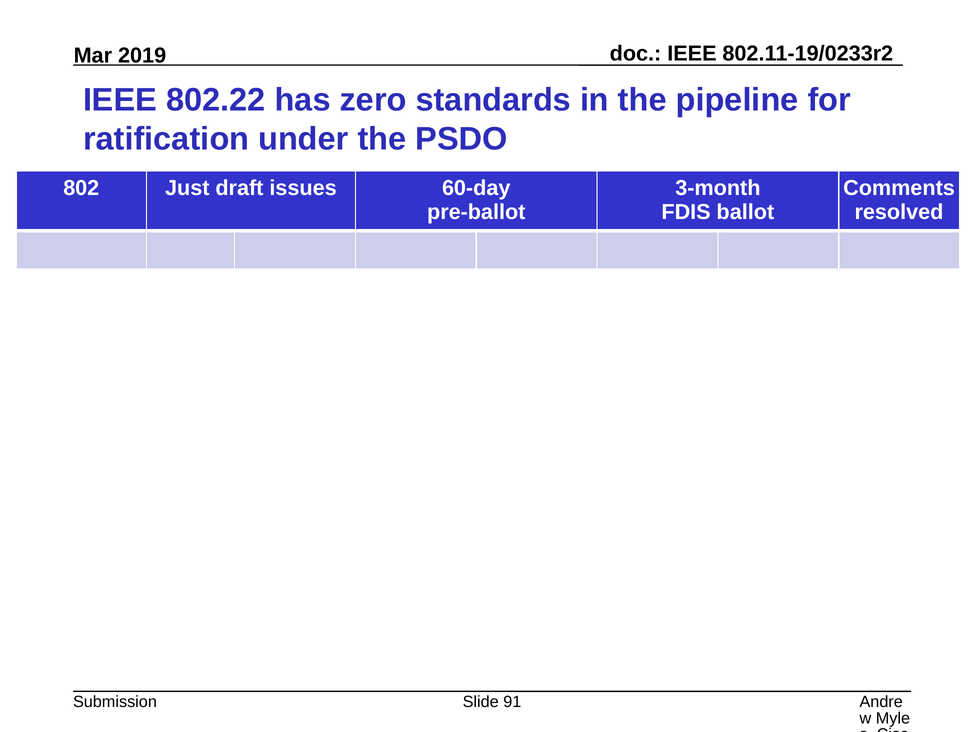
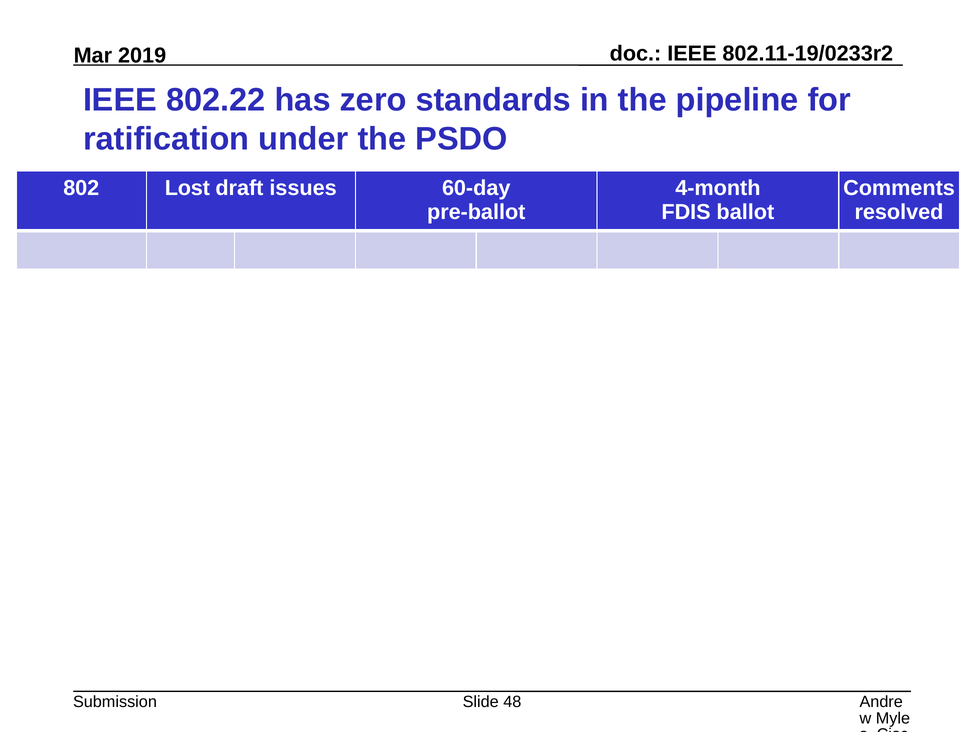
Just: Just -> Lost
3-month: 3-month -> 4-month
91: 91 -> 48
